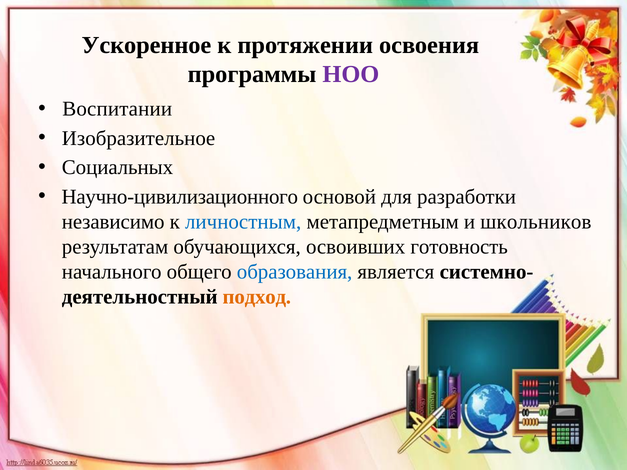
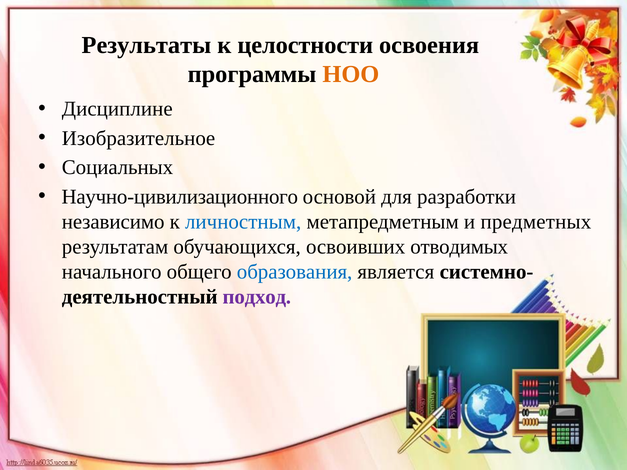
Ускоренное: Ускоренное -> Результаты
протяжении: протяжении -> целостности
НОО colour: purple -> orange
Воспитании: Воспитании -> Дисциплине
школьников: школьников -> предметных
готовность: готовность -> отводимых
подход colour: orange -> purple
